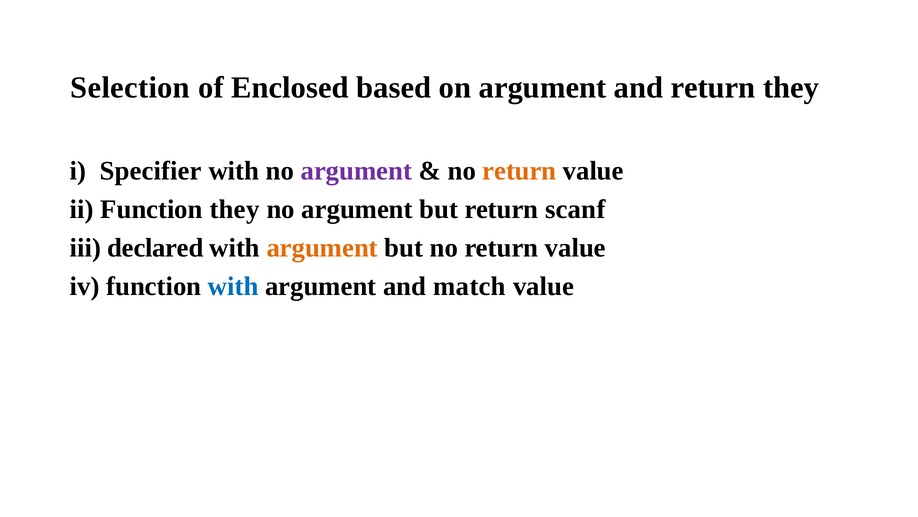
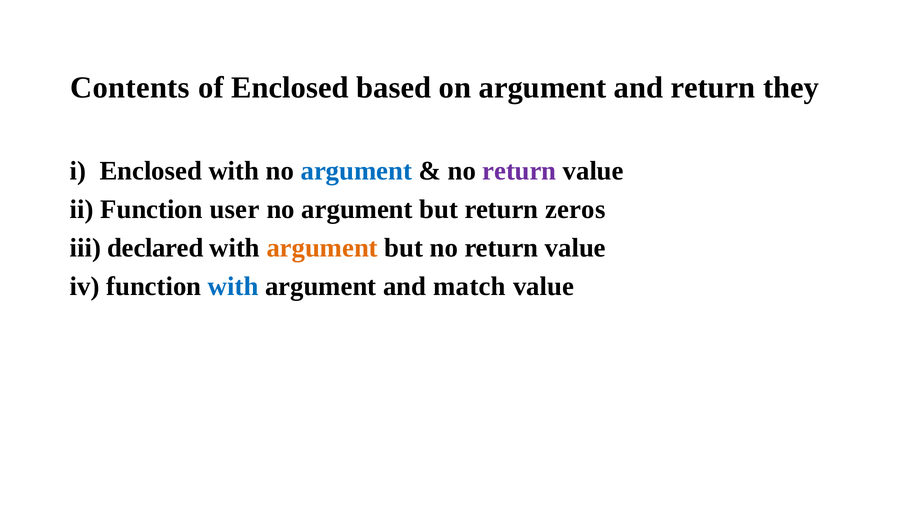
Selection: Selection -> Contents
i Specifier: Specifier -> Enclosed
argument at (356, 171) colour: purple -> blue
return at (519, 171) colour: orange -> purple
Function they: they -> user
scanf: scanf -> zeros
